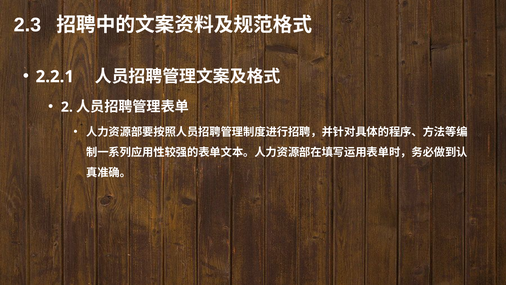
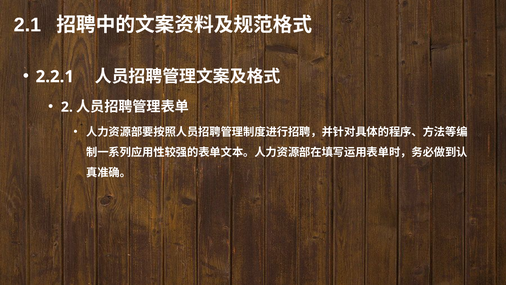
2.3: 2.3 -> 2.1
